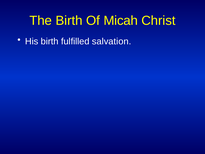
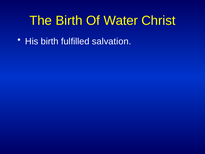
Micah: Micah -> Water
